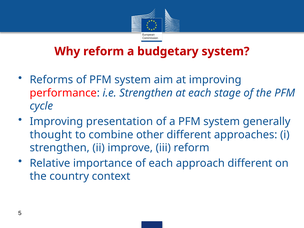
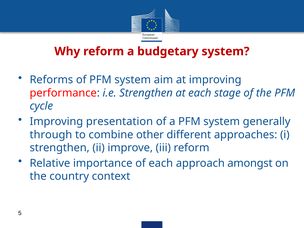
thought: thought -> through
approach different: different -> amongst
